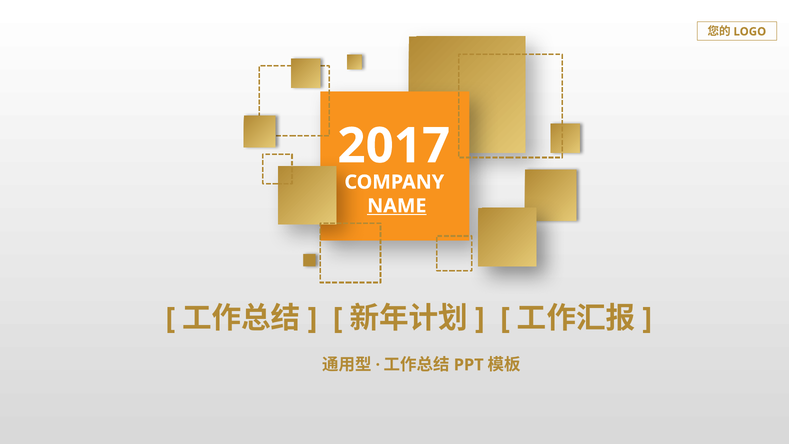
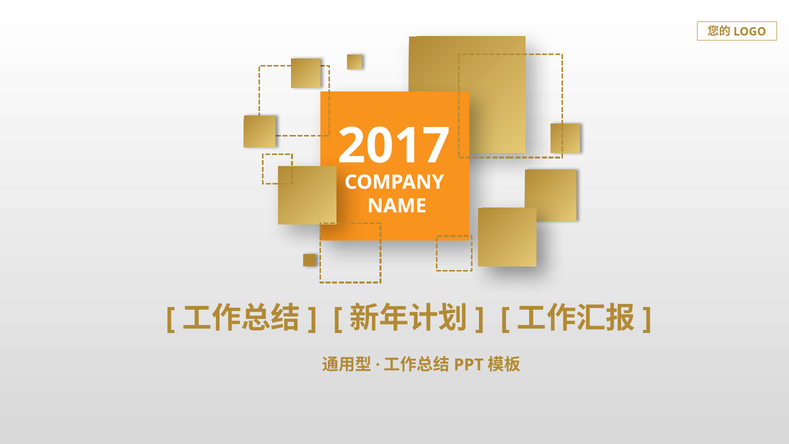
NAME underline: present -> none
